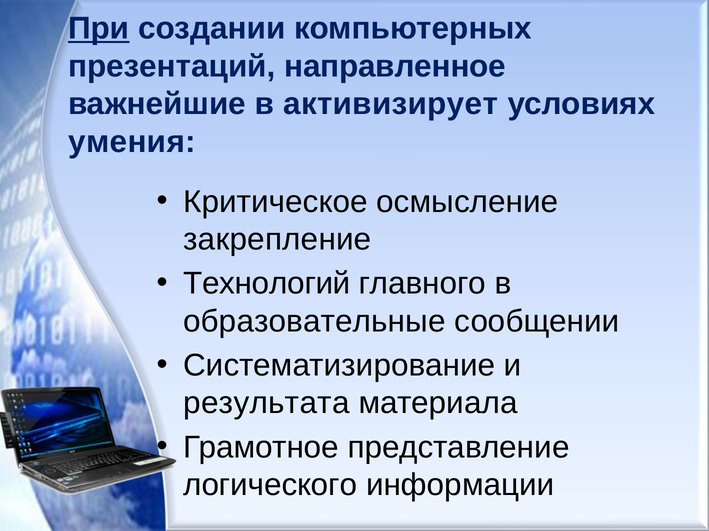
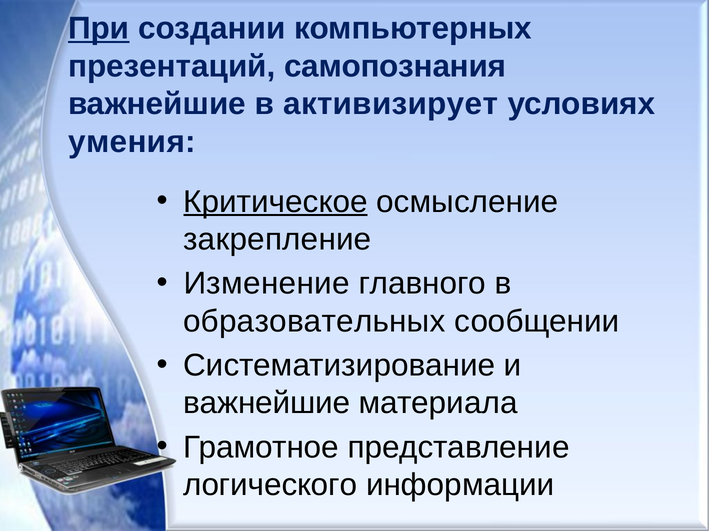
направленное: направленное -> самопознания
Критическое underline: none -> present
Технологий: Технологий -> Изменение
образовательные: образовательные -> образовательных
результата at (266, 404): результата -> важнейшие
